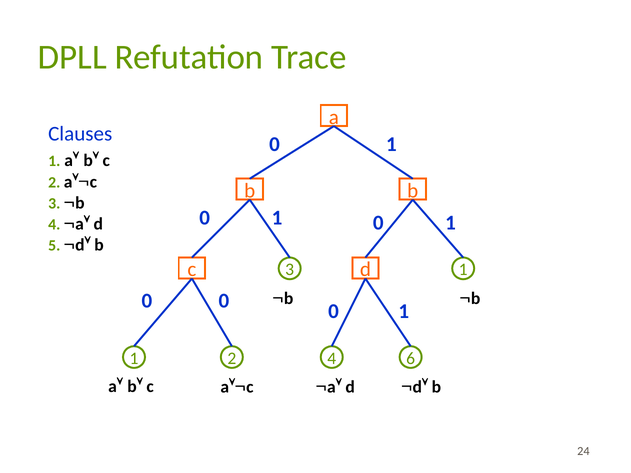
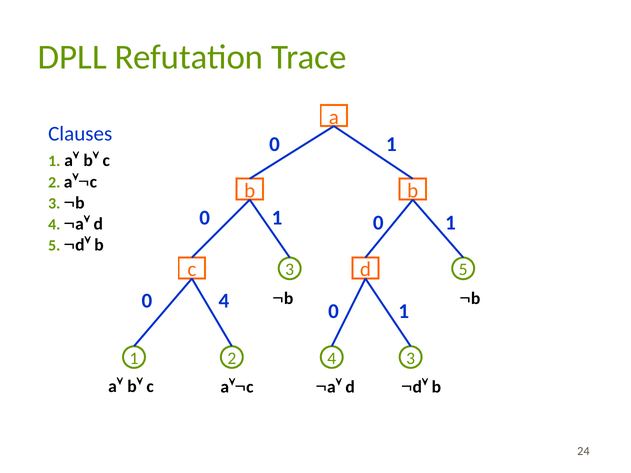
3 1: 1 -> 5
0 at (224, 301): 0 -> 4
4 6: 6 -> 3
